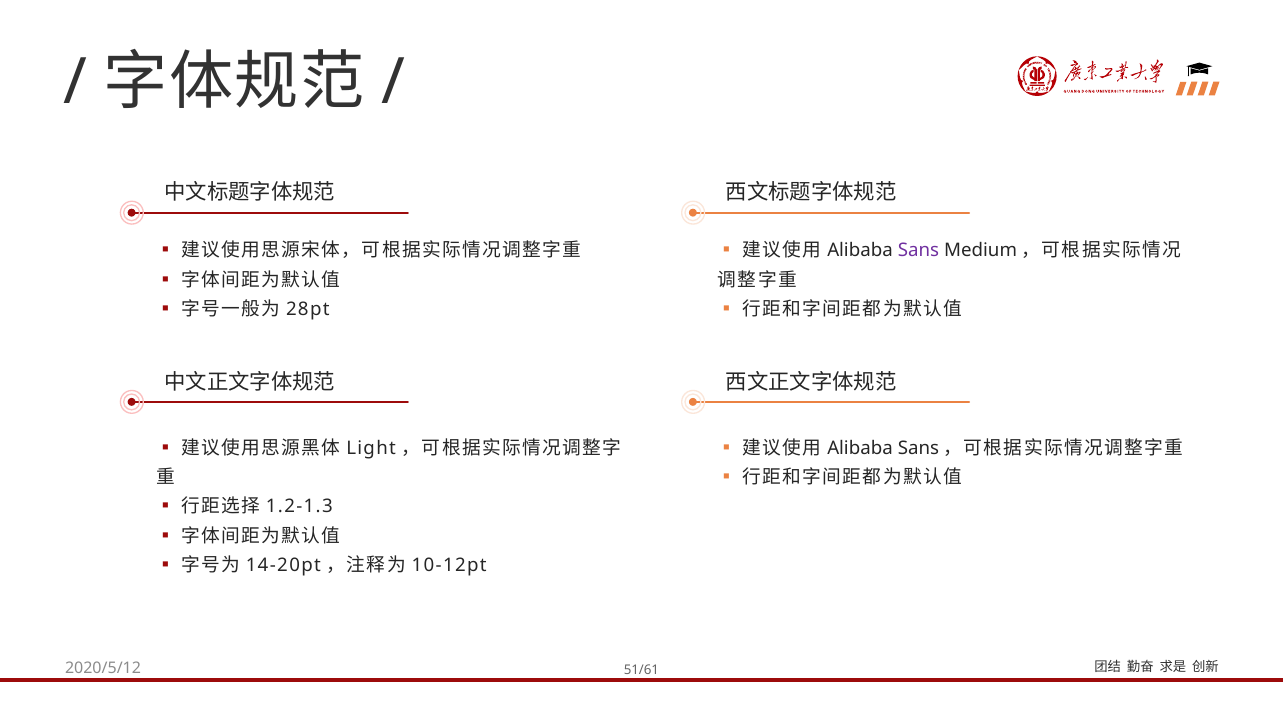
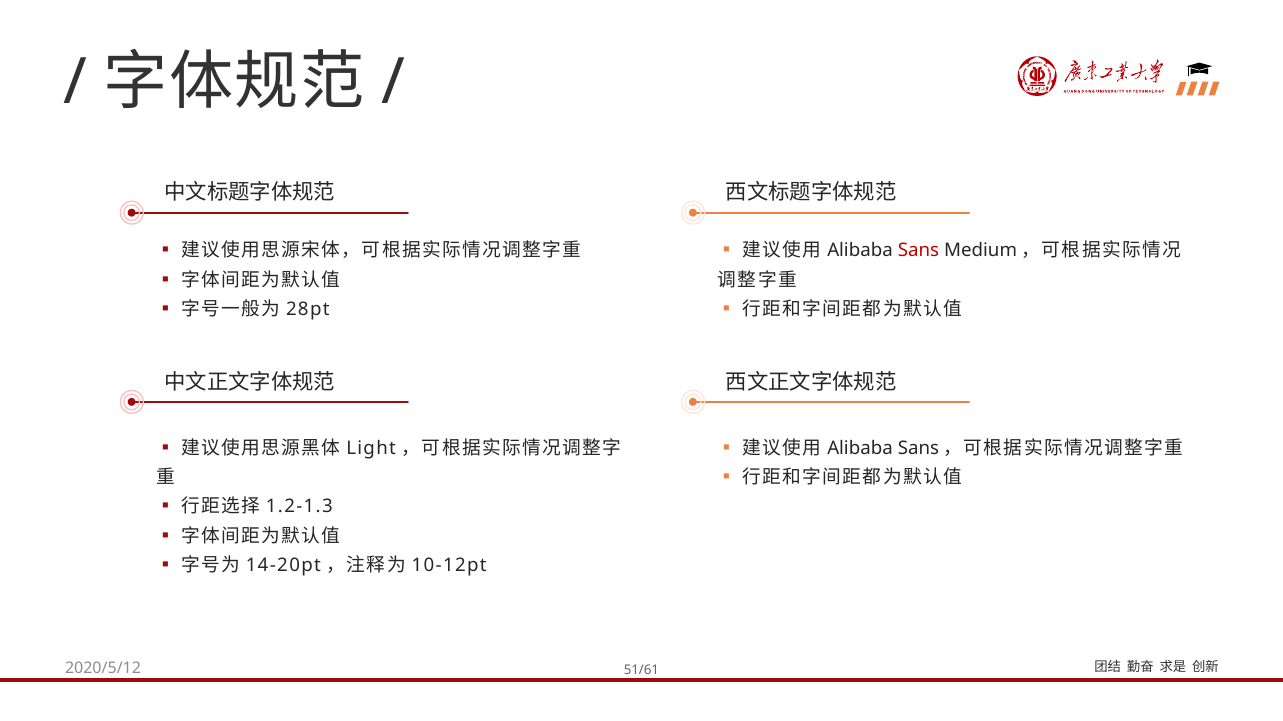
Sans colour: purple -> red
